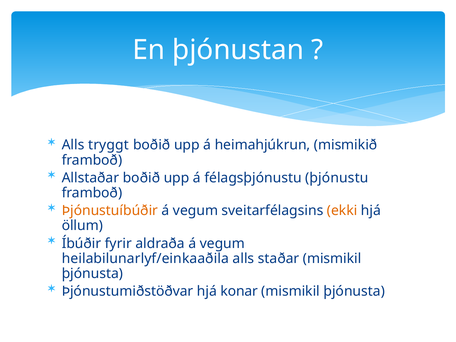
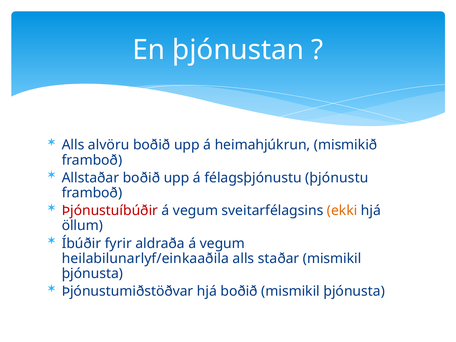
tryggt: tryggt -> alvöru
Þjónustuíbúðir colour: orange -> red
hjá konar: konar -> boðið
